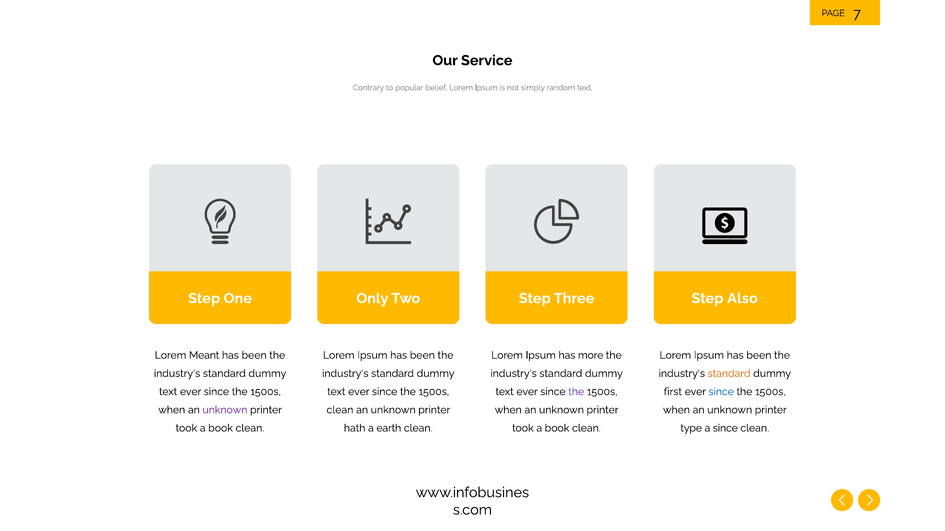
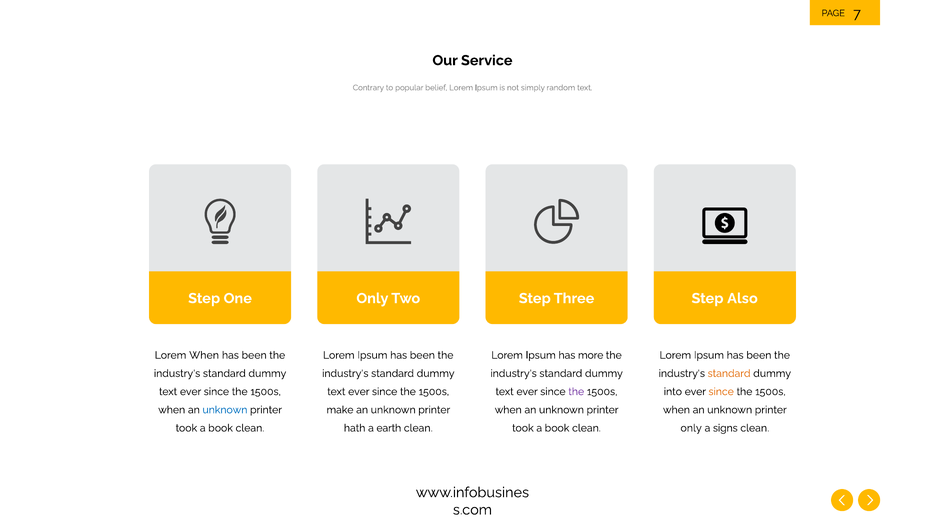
Lorem Meant: Meant -> When
first: first -> into
since at (721, 392) colour: blue -> orange
unknown at (225, 410) colour: purple -> blue
clean at (340, 410): clean -> make
type at (691, 429): type -> only
a since: since -> signs
